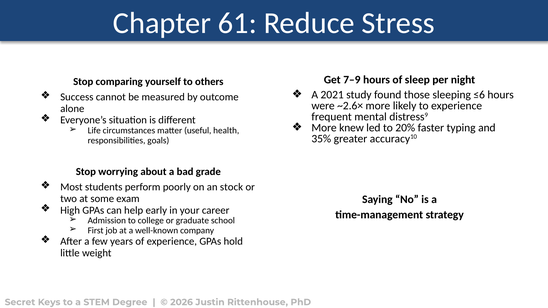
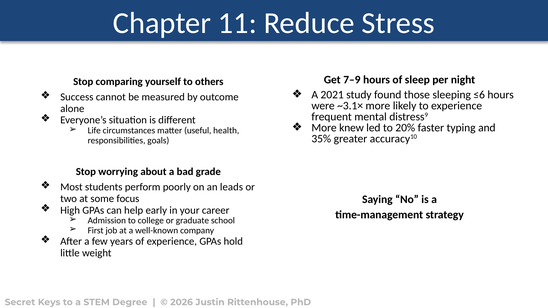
61: 61 -> 11
~2.6×: ~2.6× -> ~3.1×
stock: stock -> leads
exam: exam -> focus
